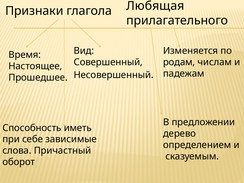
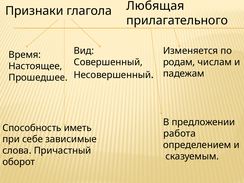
дерево: дерево -> работа
